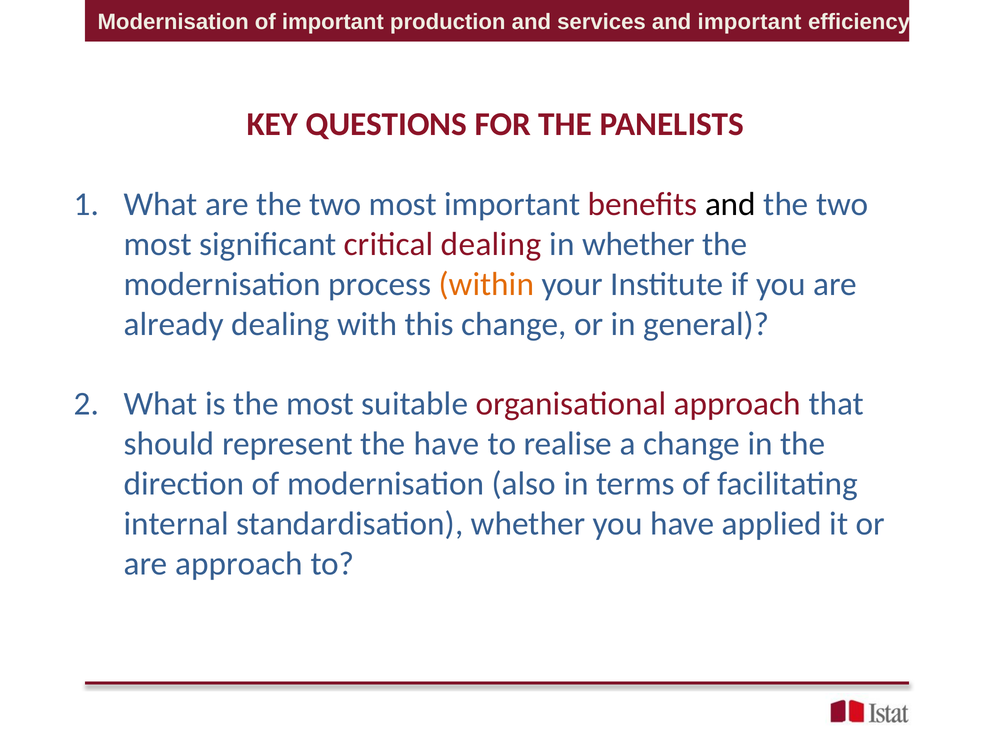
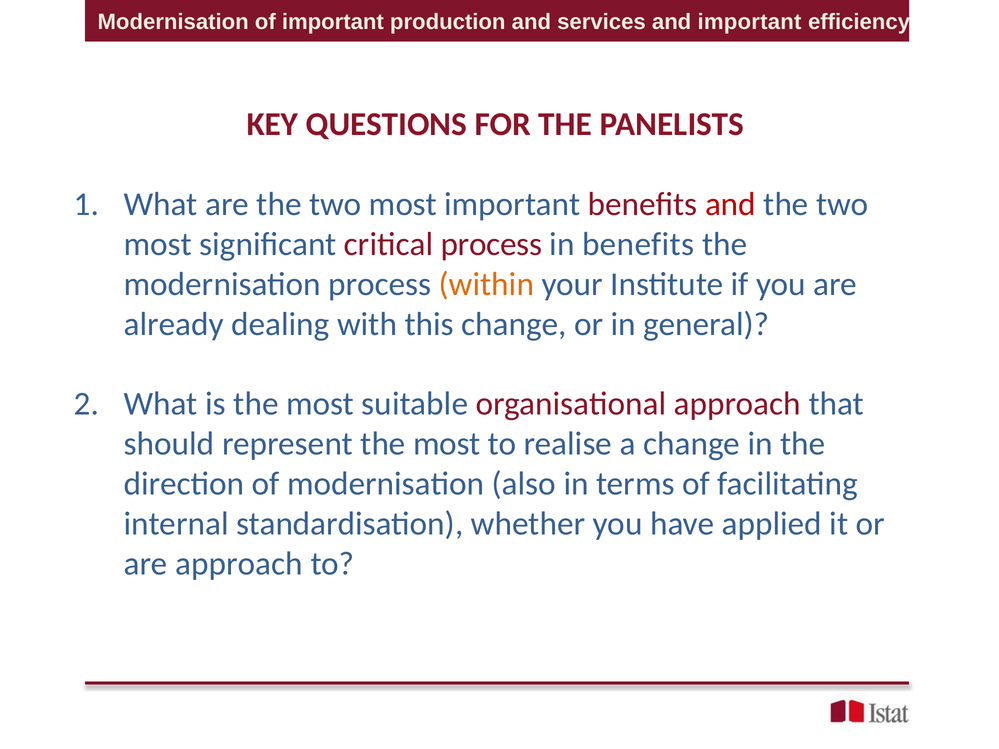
and at (730, 204) colour: black -> red
critical dealing: dealing -> process
in whether: whether -> benefits
represent the have: have -> most
